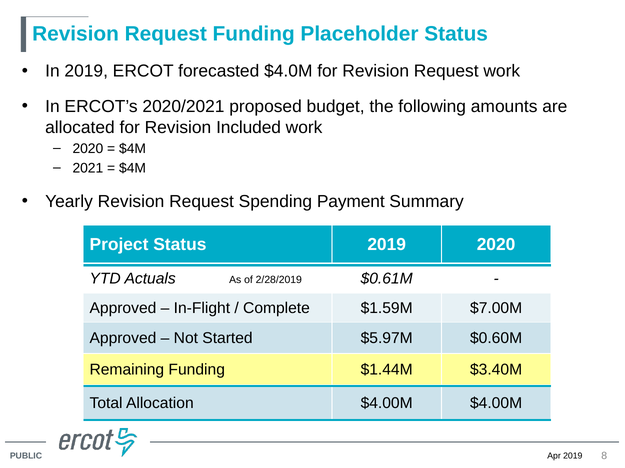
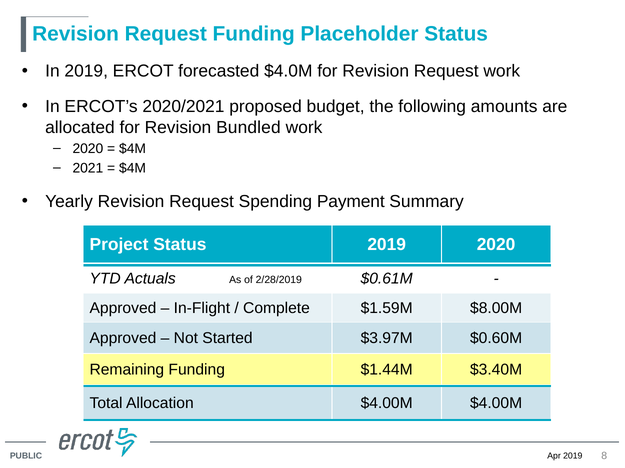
Included: Included -> Bundled
$7.00M: $7.00M -> $8.00M
$5.97M: $5.97M -> $3.97M
